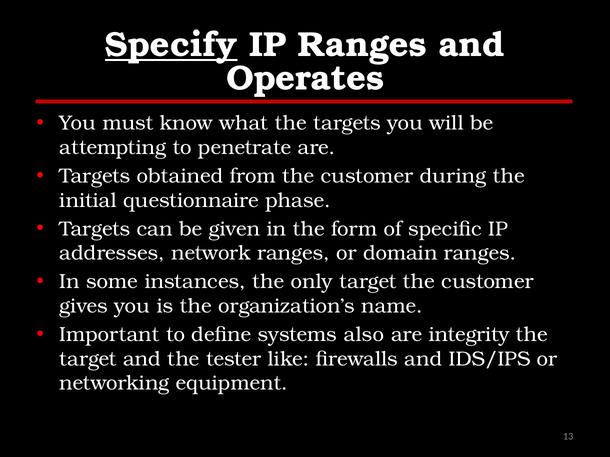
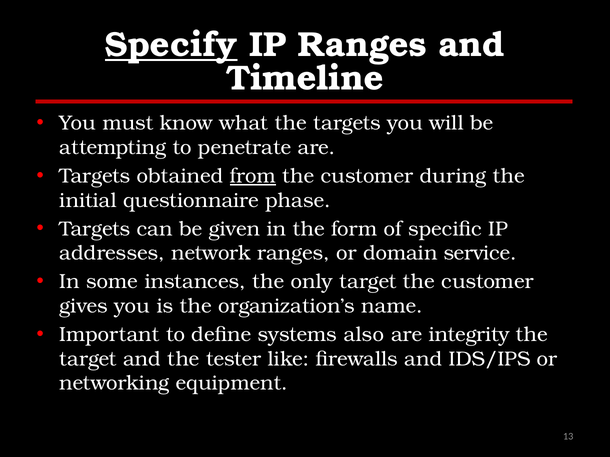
Operates: Operates -> Timeline
from underline: none -> present
domain ranges: ranges -> service
